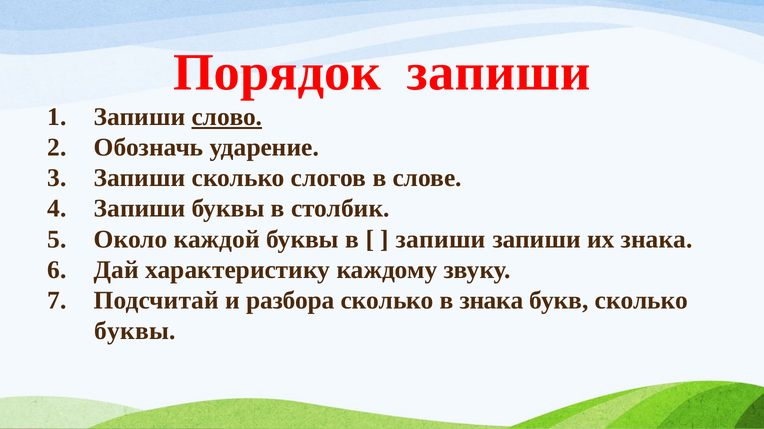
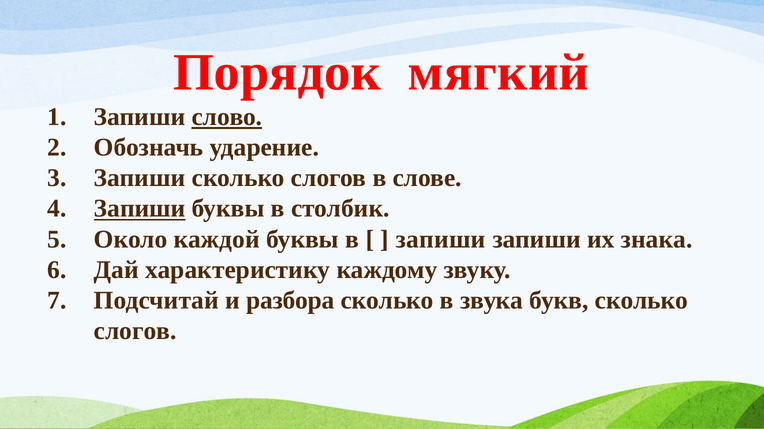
Порядок запиши: запиши -> мягкий
Запиши at (140, 209) underline: none -> present
в знака: знака -> звука
буквы at (135, 331): буквы -> слогов
